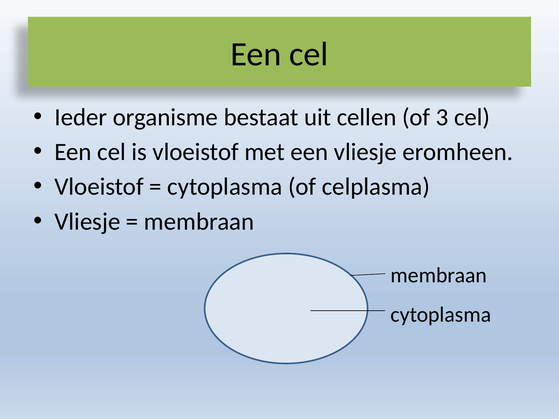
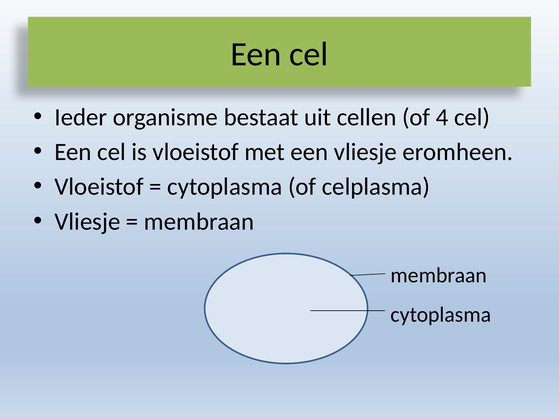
3: 3 -> 4
